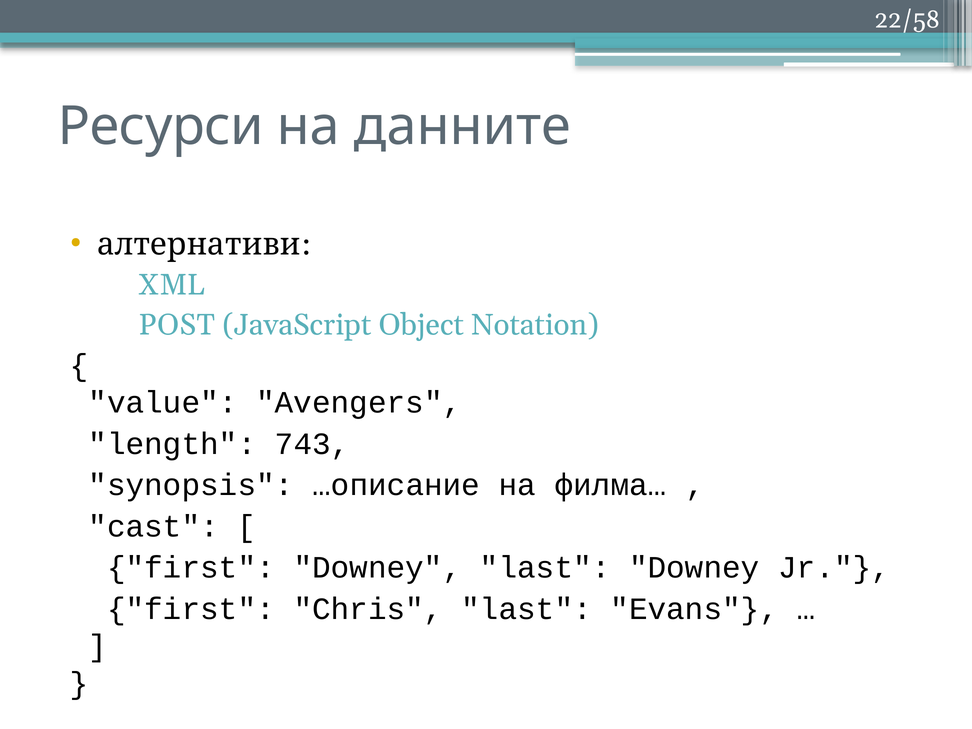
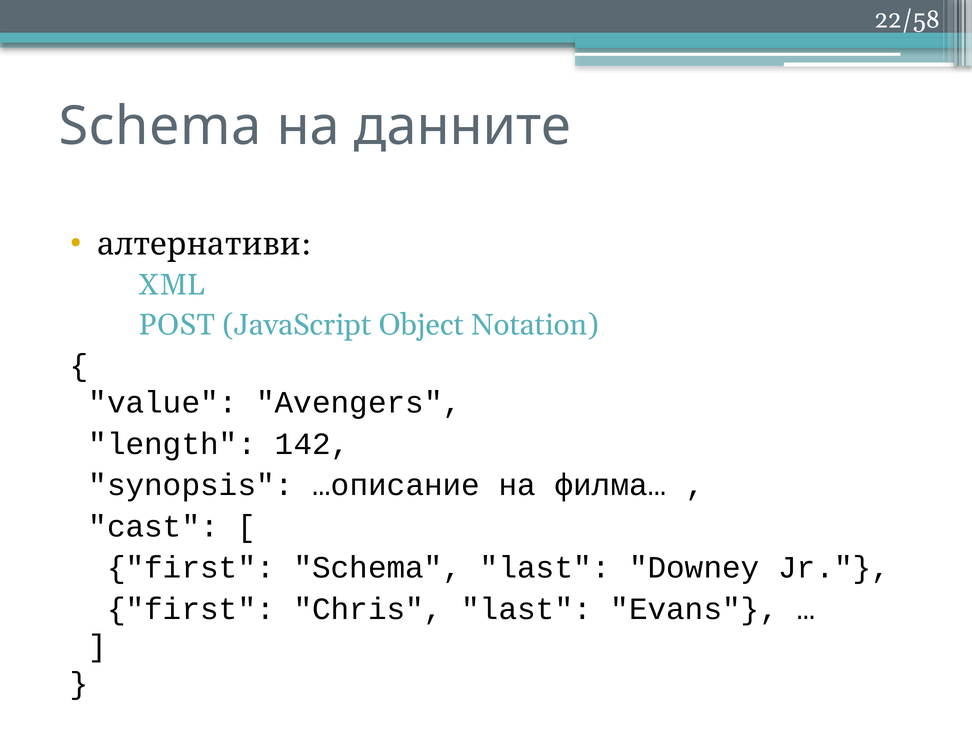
Ресурси at (161, 126): Ресурси -> Schema
743: 743 -> 142
first Downey: Downey -> Schema
